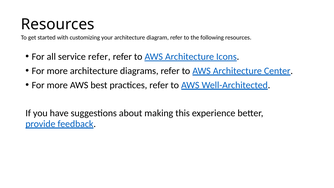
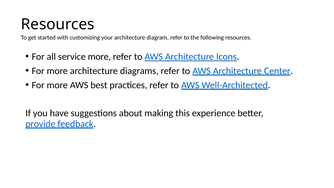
service refer: refer -> more
